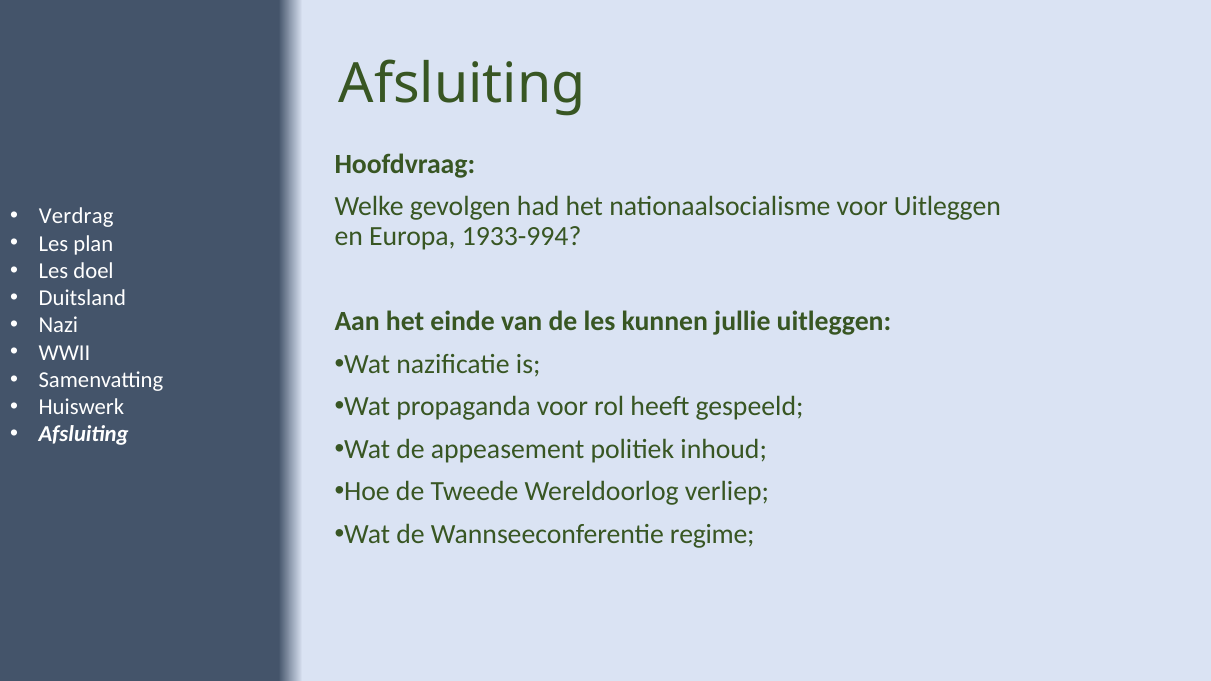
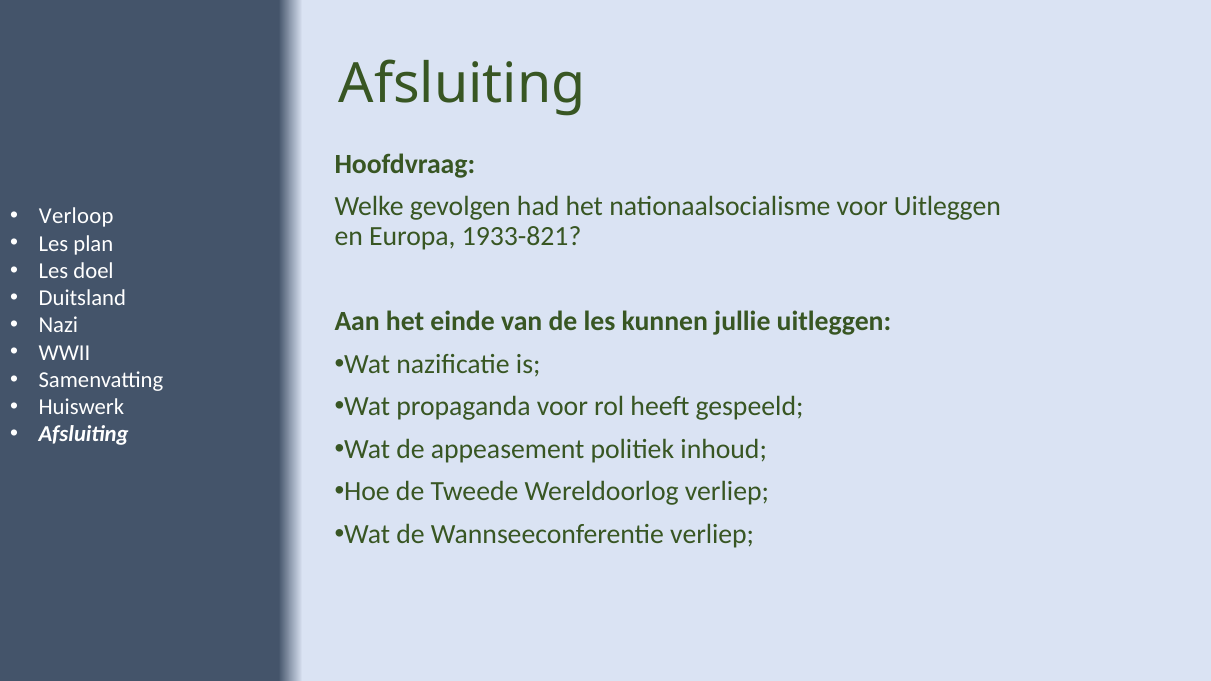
Verdrag: Verdrag -> Verloop
1933-994: 1933-994 -> 1933-821
Wannseeconferentie regime: regime -> verliep
